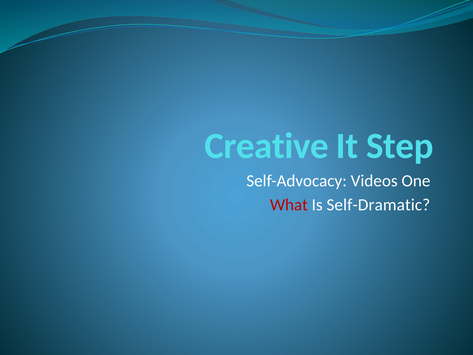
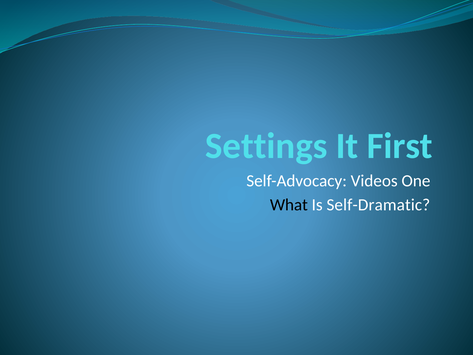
Creative: Creative -> Settings
Step: Step -> First
What colour: red -> black
